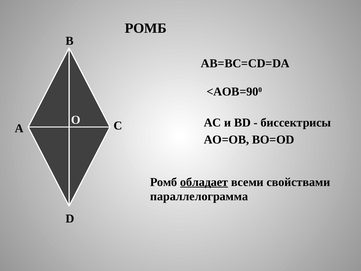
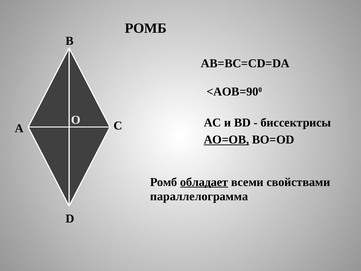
AO=OB underline: none -> present
